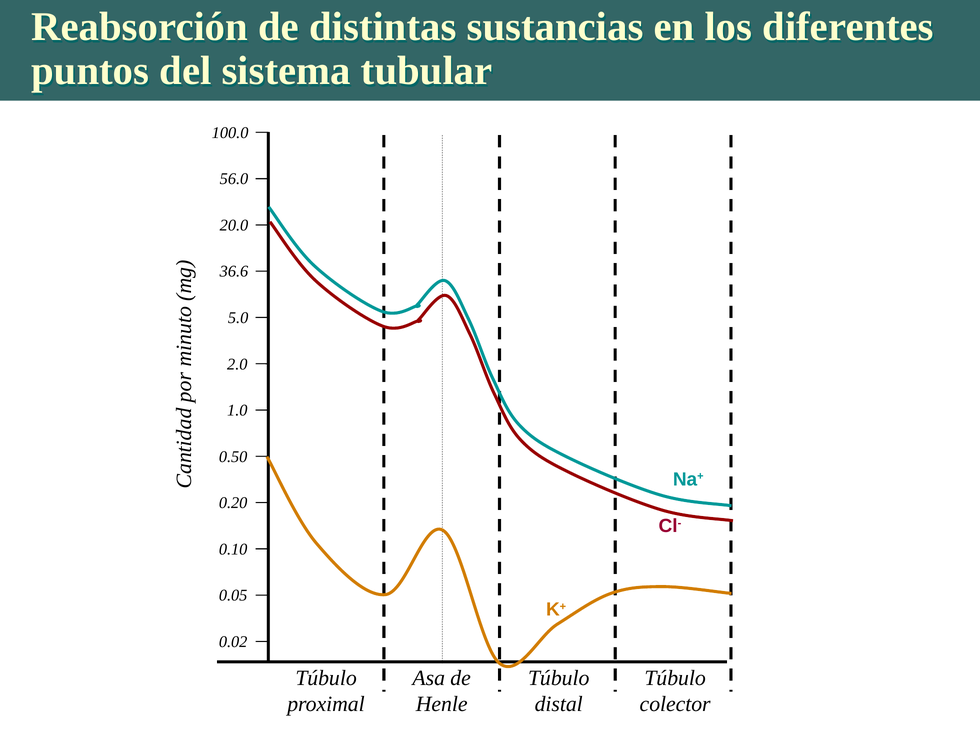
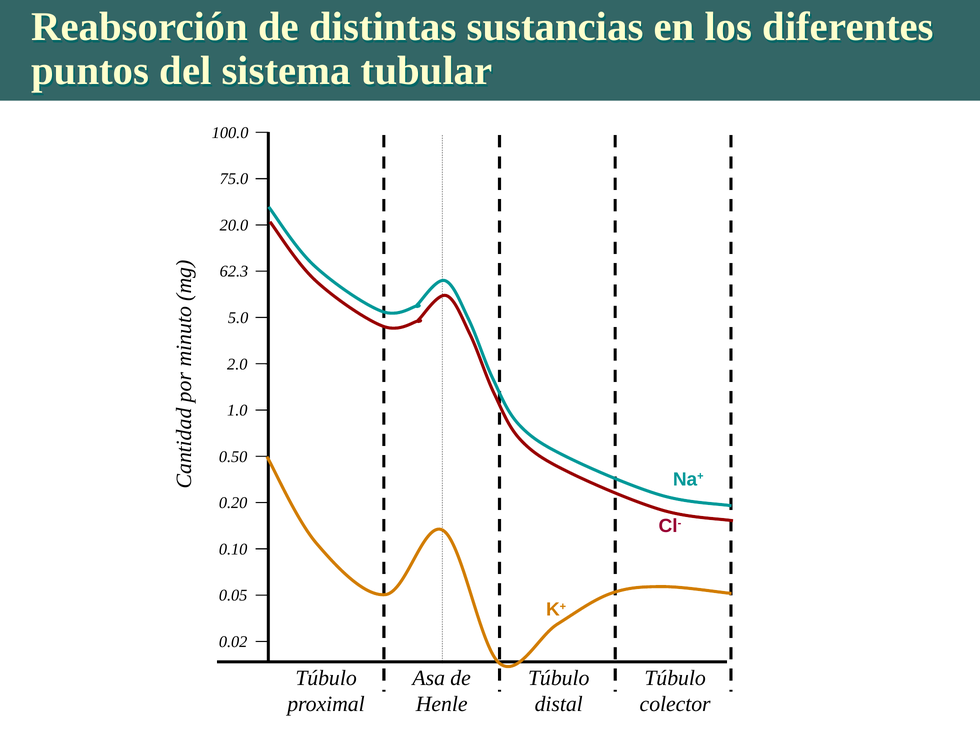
56.0: 56.0 -> 75.0
36.6: 36.6 -> 62.3
